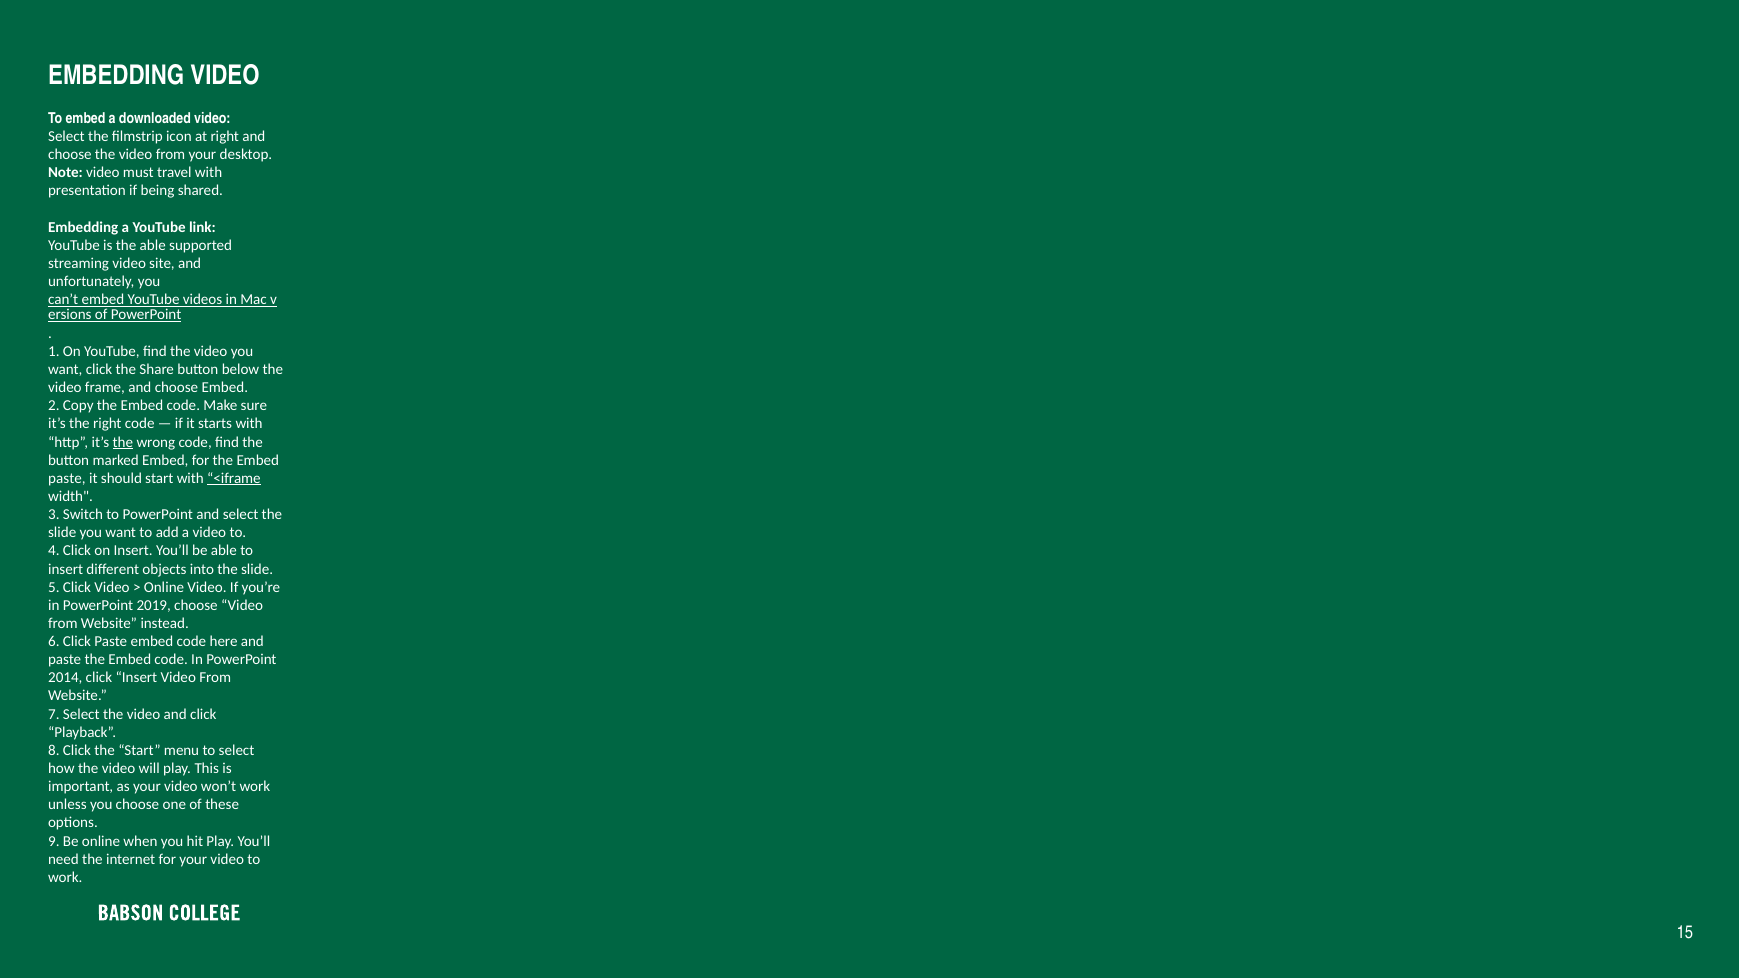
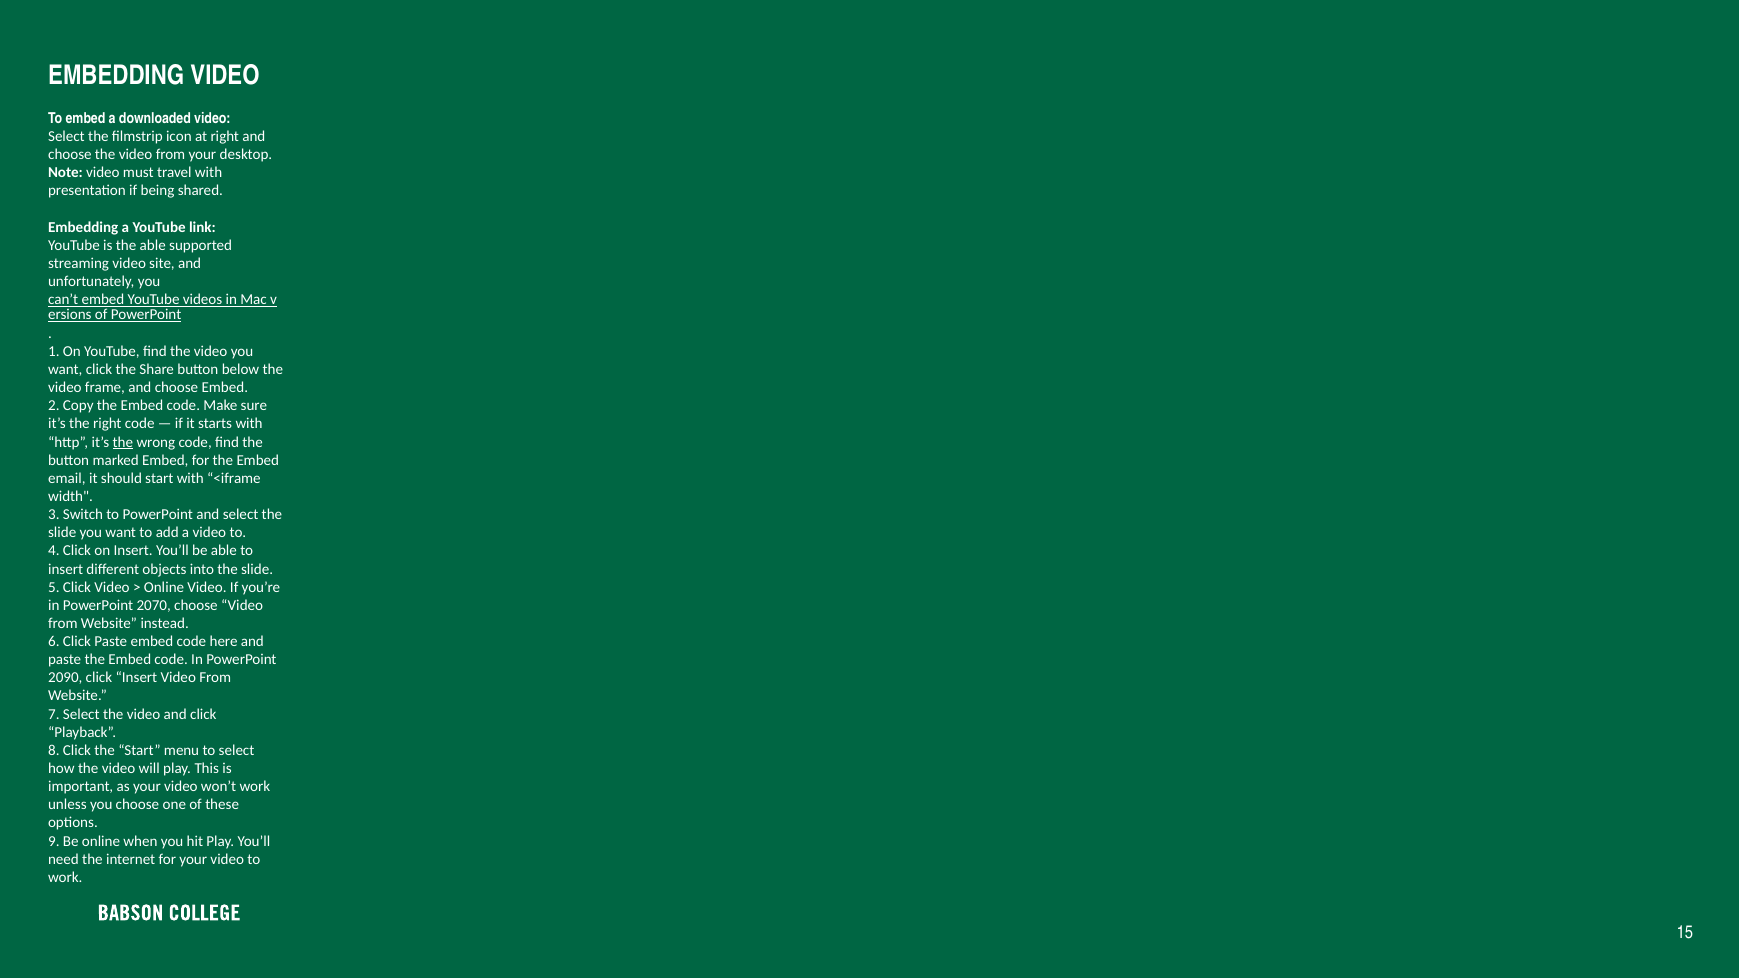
paste at (67, 478): paste -> email
<iframe underline: present -> none
2019: 2019 -> 2070
2014: 2014 -> 2090
